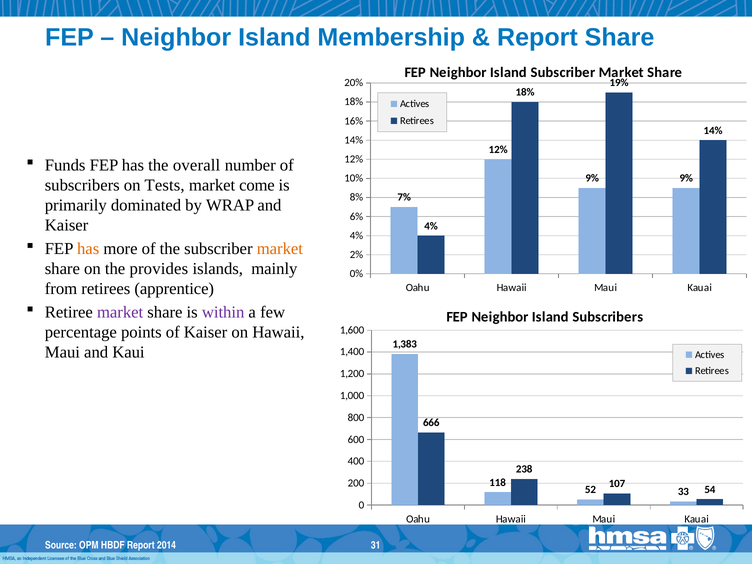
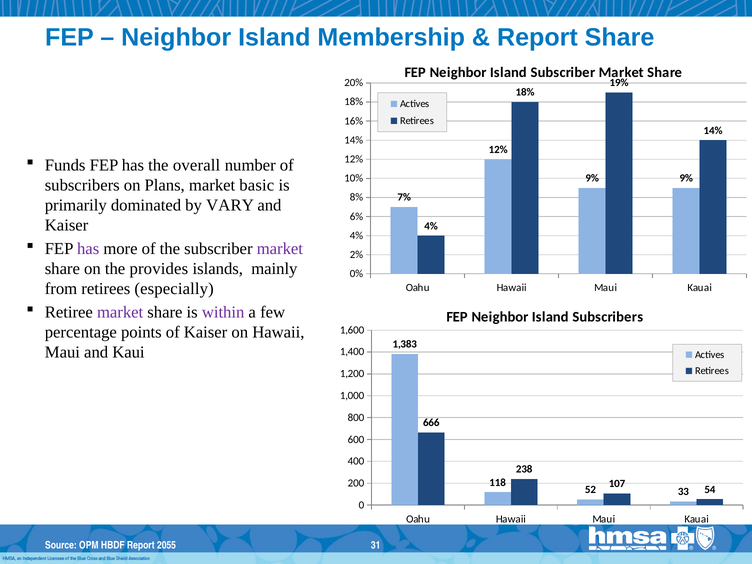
Tests: Tests -> Plans
come: come -> basic
WRAP: WRAP -> VARY
has at (88, 249) colour: orange -> purple
market at (280, 249) colour: orange -> purple
apprentice: apprentice -> especially
2014: 2014 -> 2055
